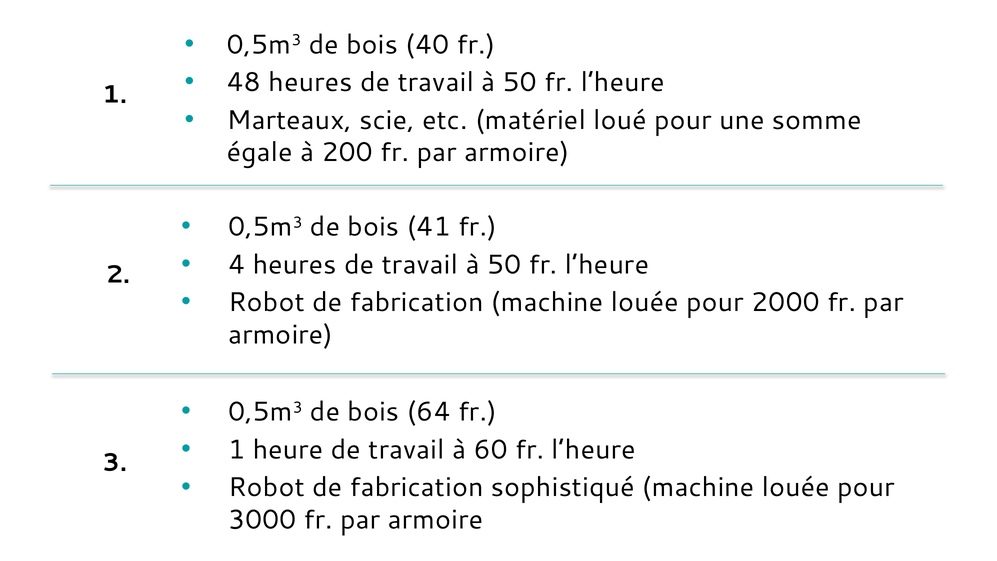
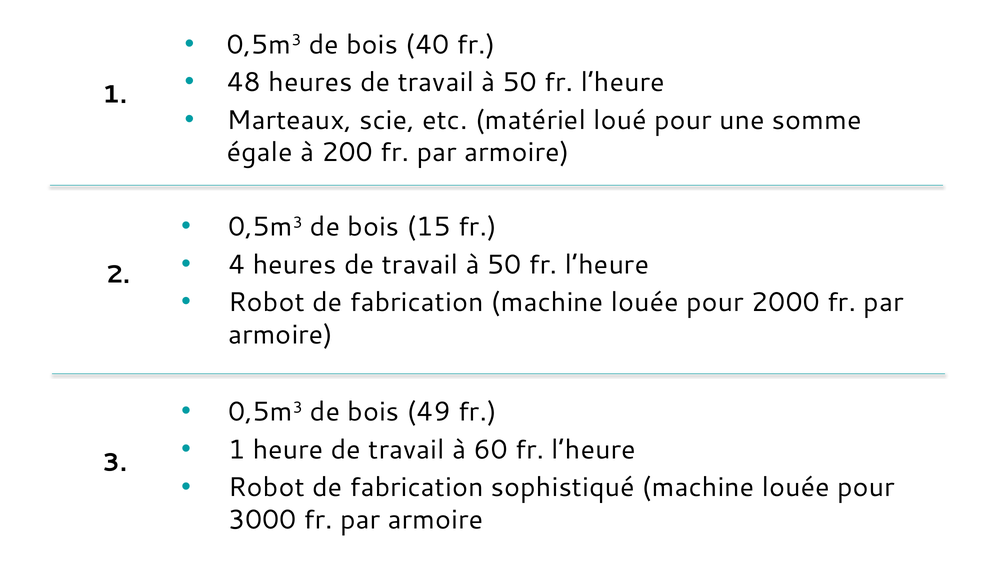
41: 41 -> 15
64: 64 -> 49
